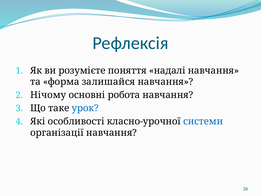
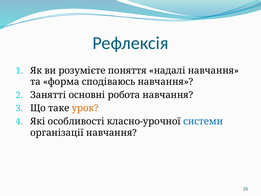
залишайся: залишайся -> сподіваюсь
Нічому: Нічому -> Занятті
урок colour: blue -> orange
